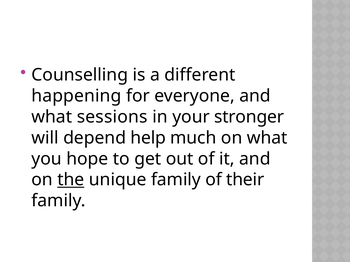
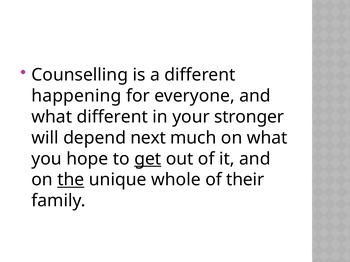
what sessions: sessions -> different
help: help -> next
get underline: none -> present
unique family: family -> whole
